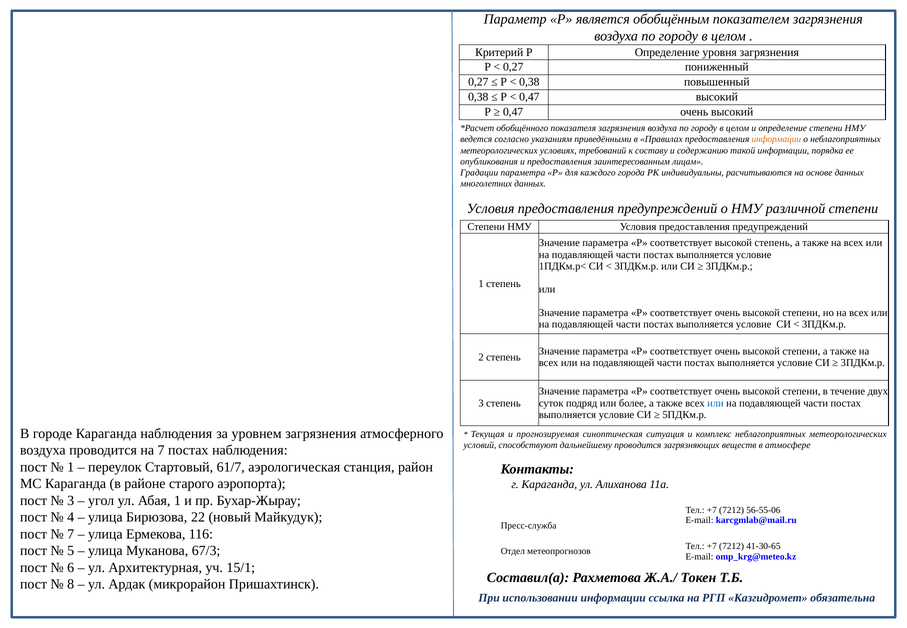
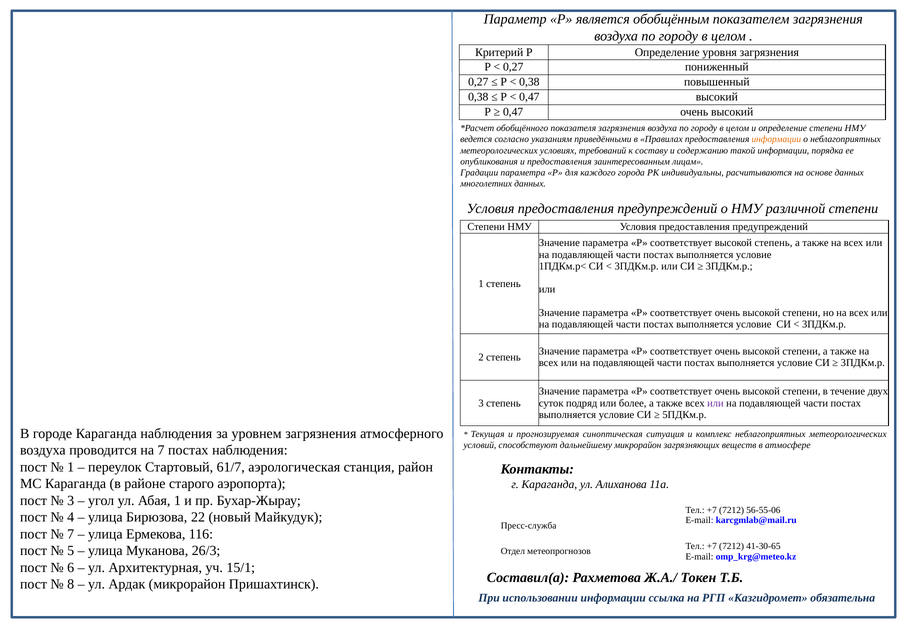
или at (715, 403) colour: blue -> purple
дальнейшему проводится: проводится -> микрорайон
67/3: 67/3 -> 26/3
